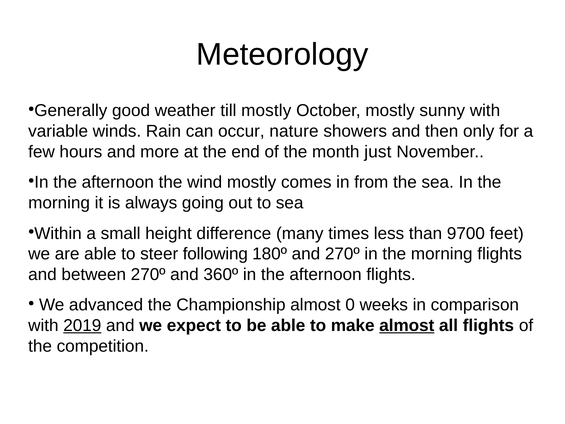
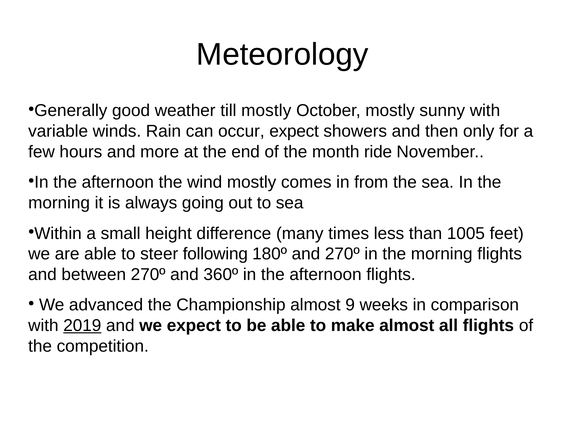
occur nature: nature -> expect
just: just -> ride
9700: 9700 -> 1005
0: 0 -> 9
almost at (407, 325) underline: present -> none
